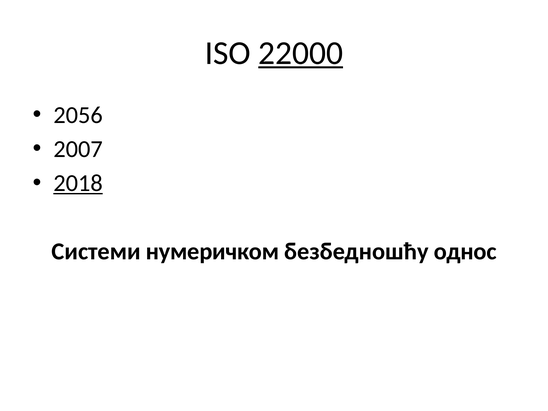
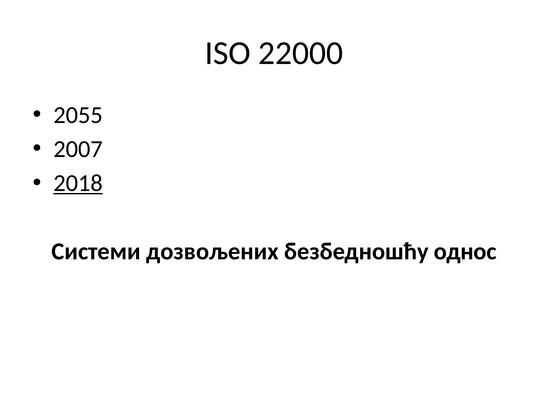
22000 underline: present -> none
2056: 2056 -> 2055
нумеричком: нумеричком -> дозвољених
